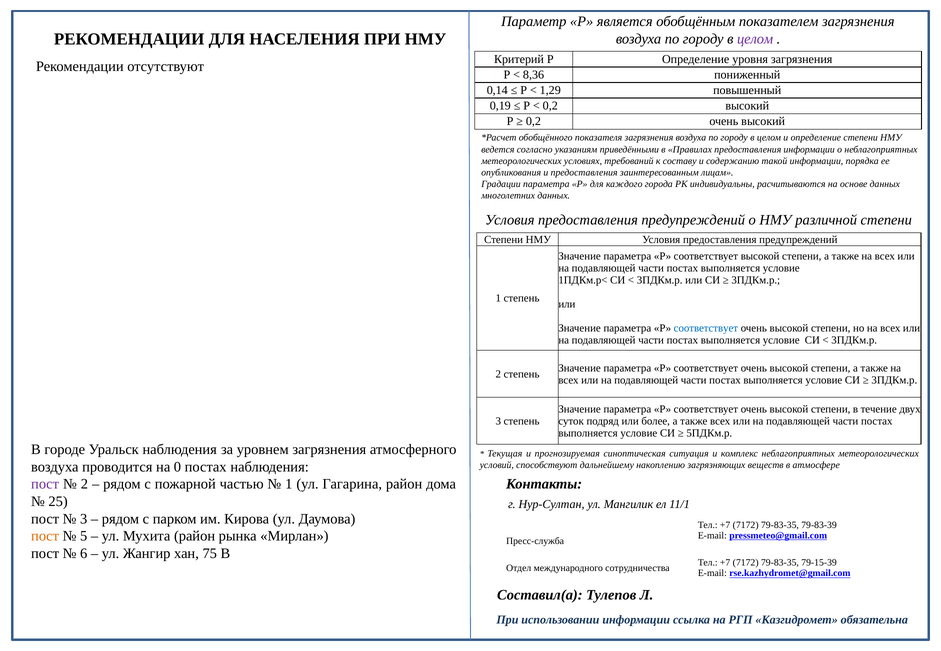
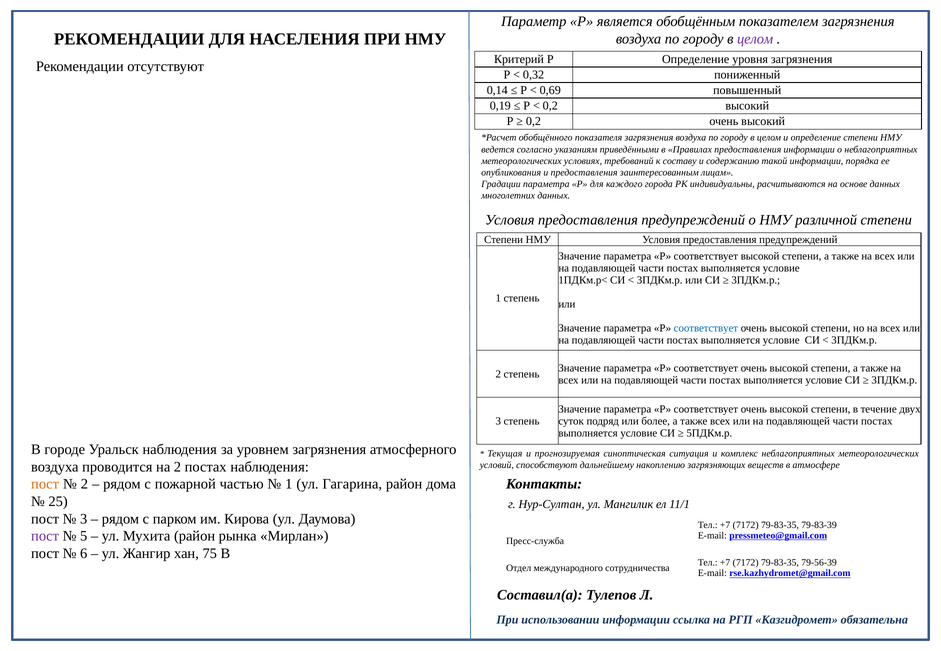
8,36: 8,36 -> 0,32
1,29: 1,29 -> 0,69
на 0: 0 -> 2
пост at (45, 484) colour: purple -> orange
пост at (45, 537) colour: orange -> purple
79-15-39: 79-15-39 -> 79-56-39
